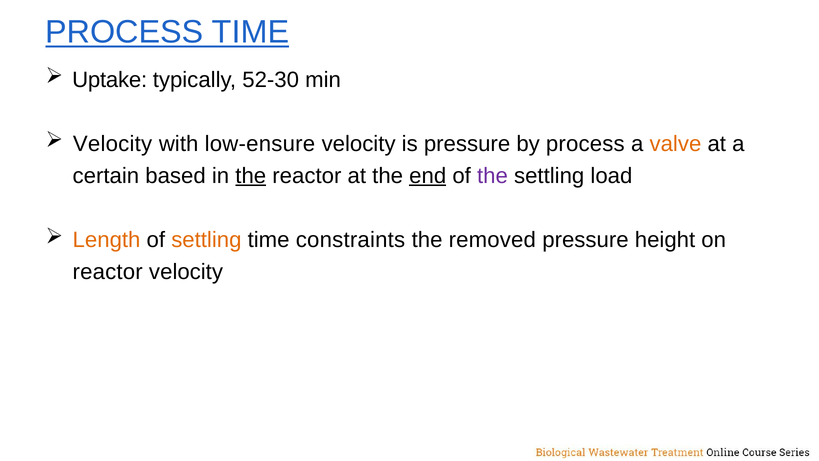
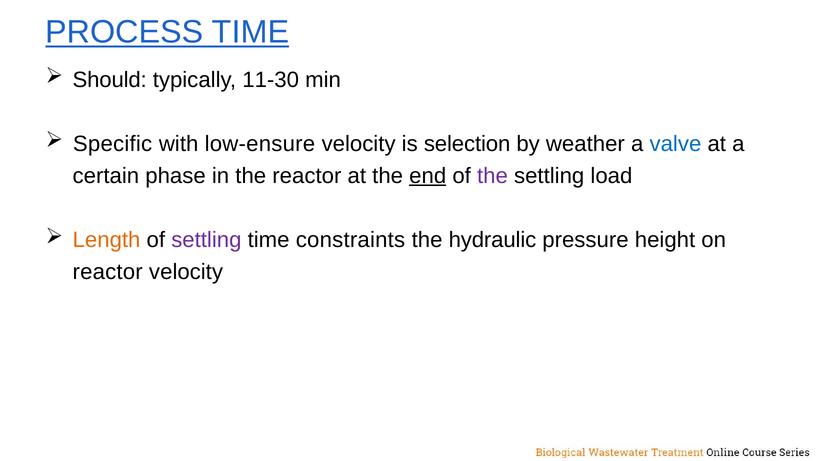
Uptake: Uptake -> Should
52-30: 52-30 -> 11-30
Velocity at (113, 144): Velocity -> Specific
is pressure: pressure -> selection
by process: process -> weather
valve colour: orange -> blue
based: based -> phase
the at (251, 176) underline: present -> none
settling at (206, 240) colour: orange -> purple
removed: removed -> hydraulic
